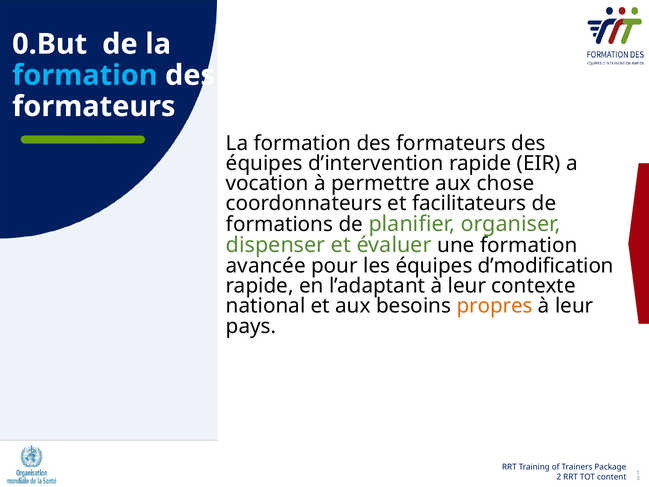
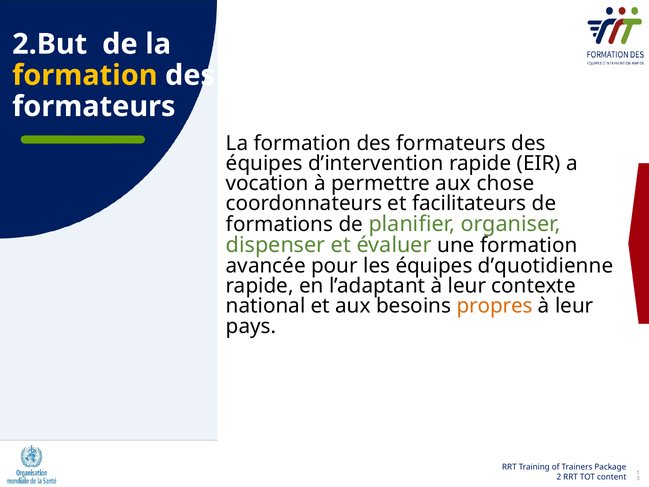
0.But: 0.But -> 2.But
formation at (85, 75) colour: light blue -> yellow
d’modification: d’modification -> d’quotidienne
